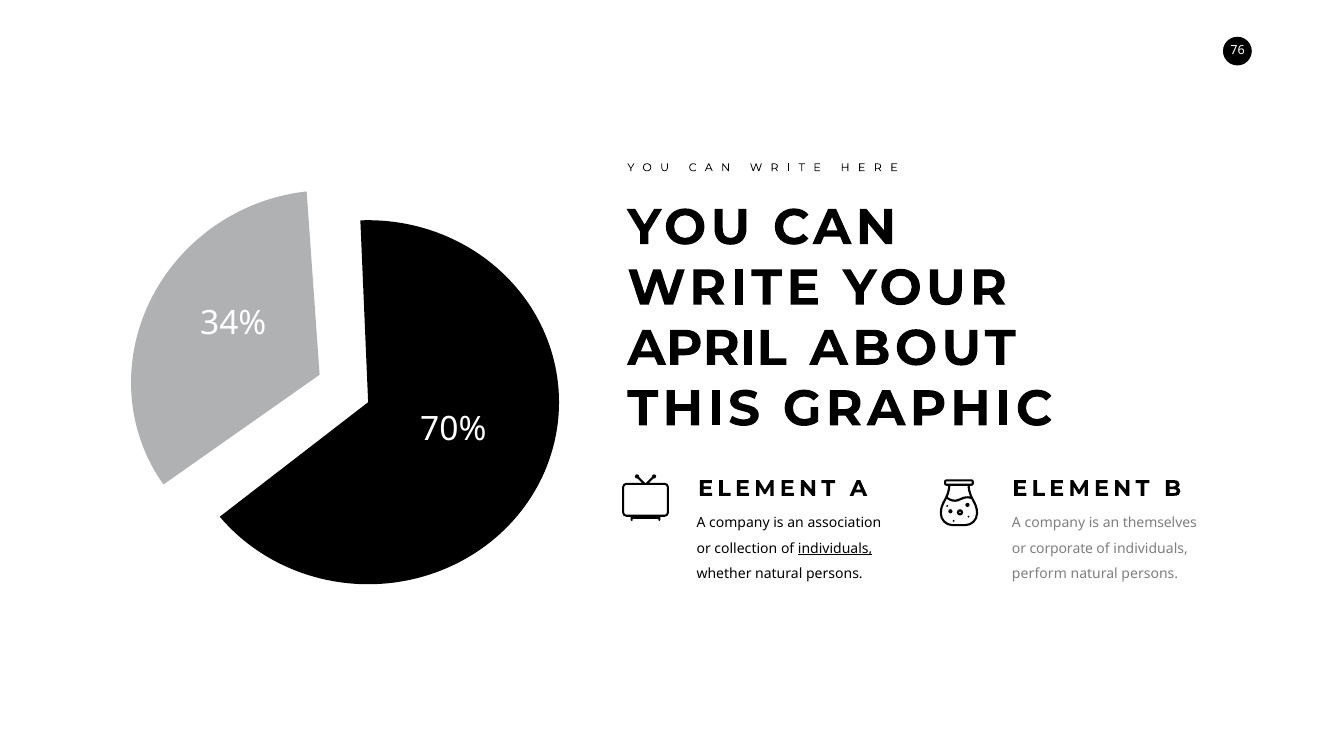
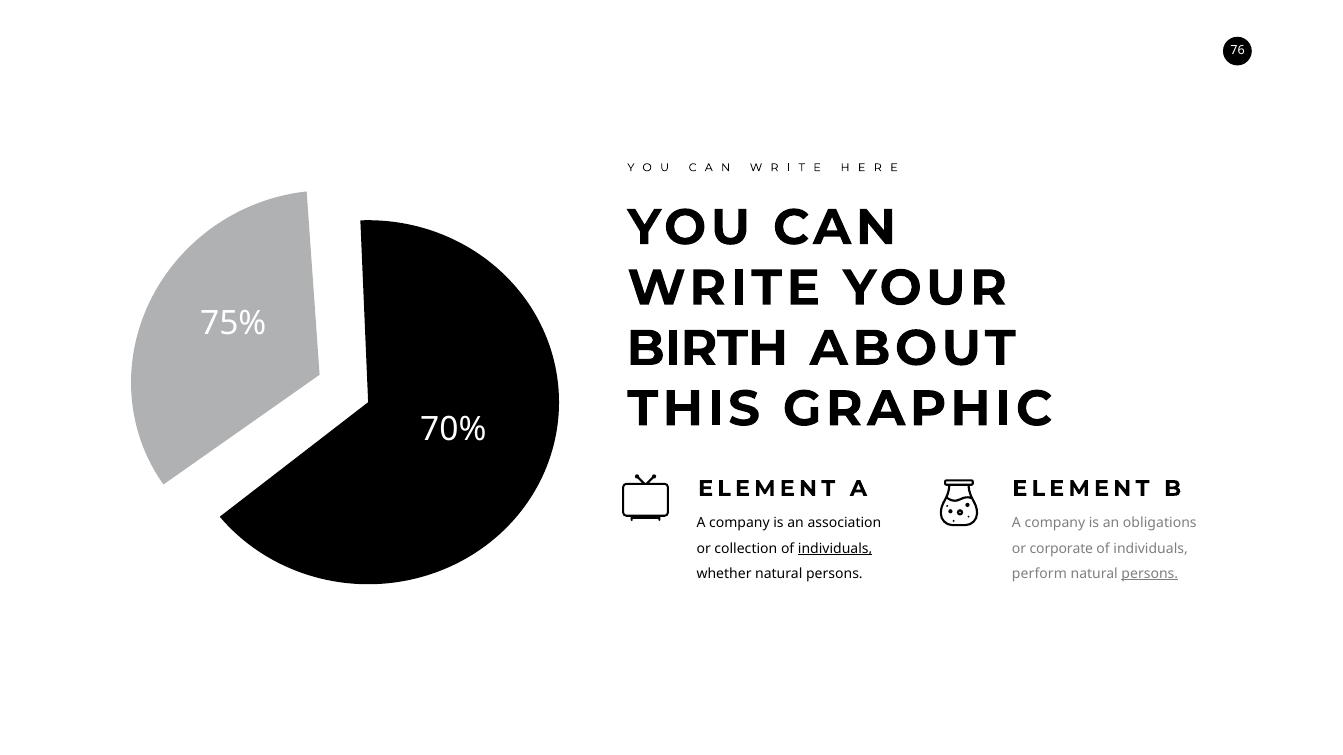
34%: 34% -> 75%
APRIL: APRIL -> BIRTH
themselves: themselves -> obligations
persons at (1150, 574) underline: none -> present
